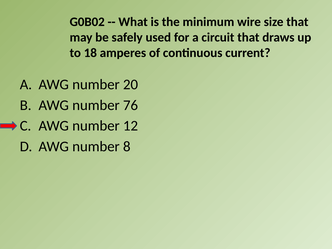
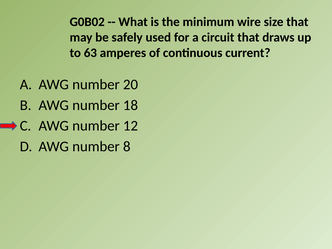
18: 18 -> 63
76: 76 -> 18
